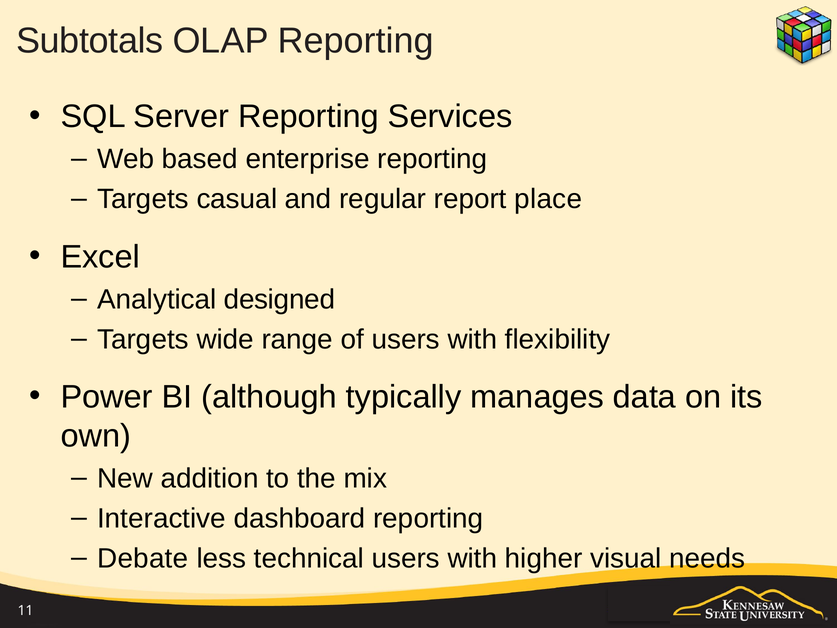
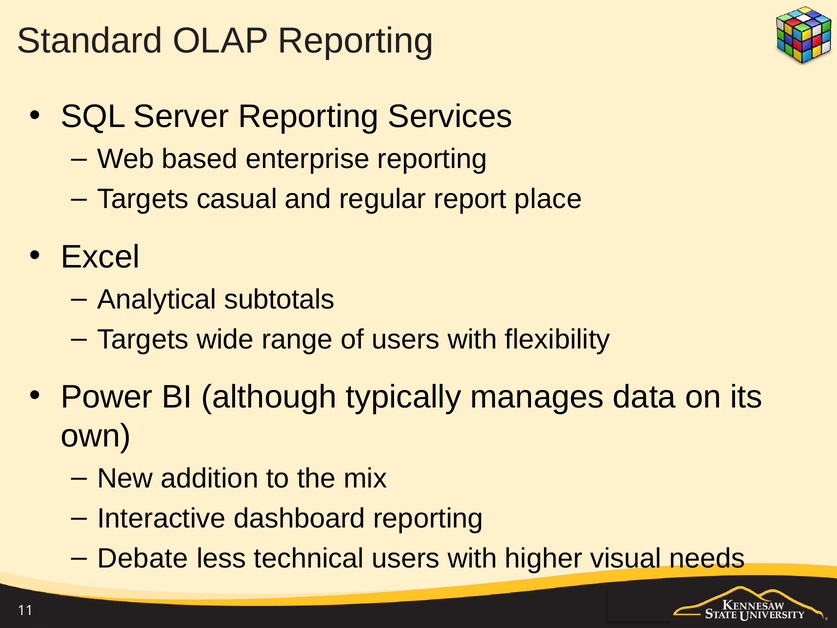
Subtotals: Subtotals -> Standard
designed: designed -> subtotals
